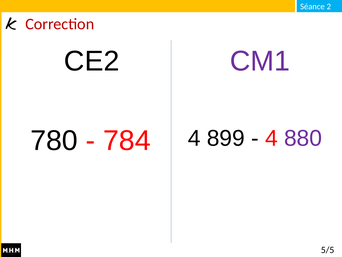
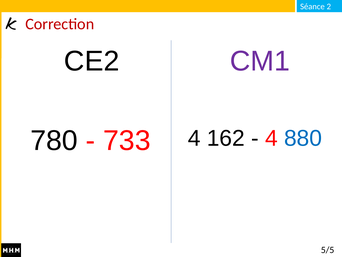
784: 784 -> 733
899: 899 -> 162
880 colour: purple -> blue
